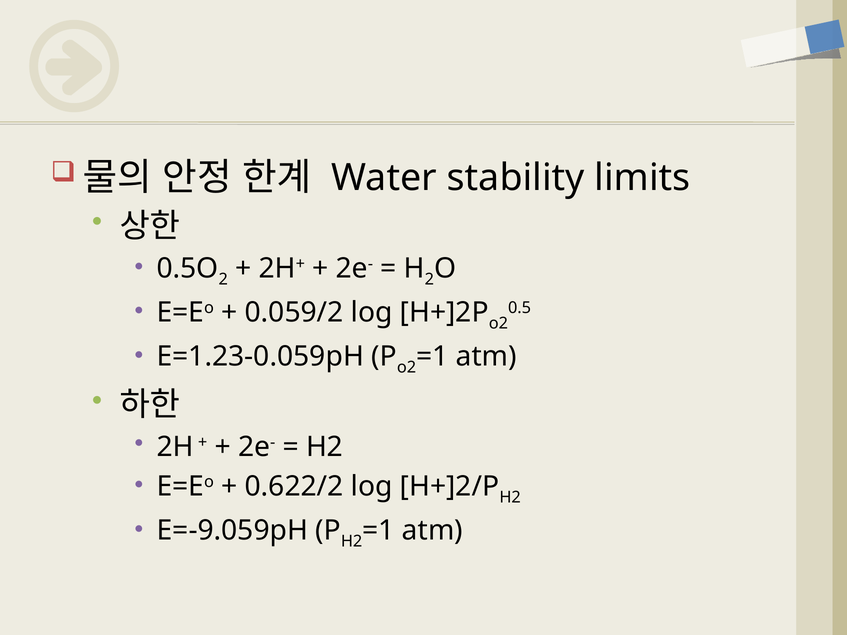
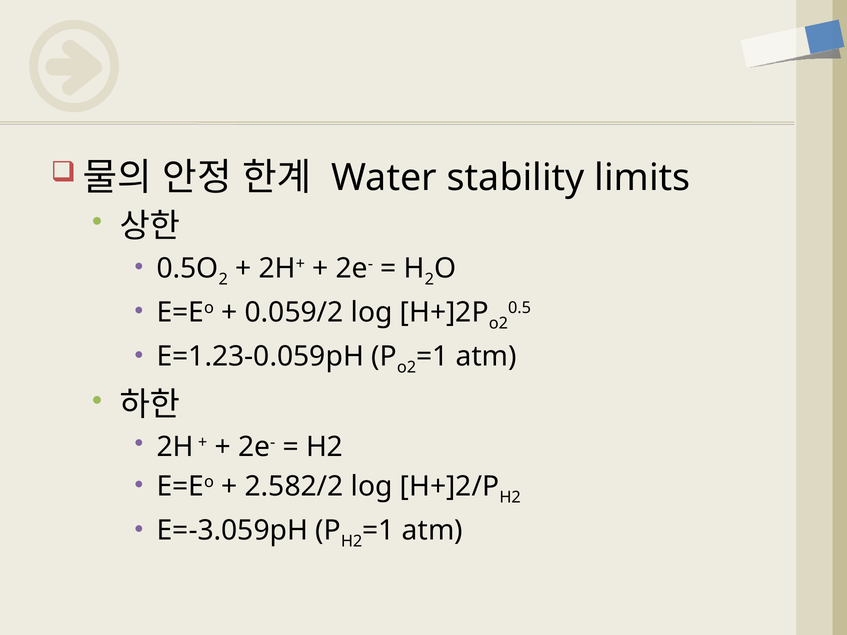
0.622/2: 0.622/2 -> 2.582/2
E=-9.059pH: E=-9.059pH -> E=-3.059pH
